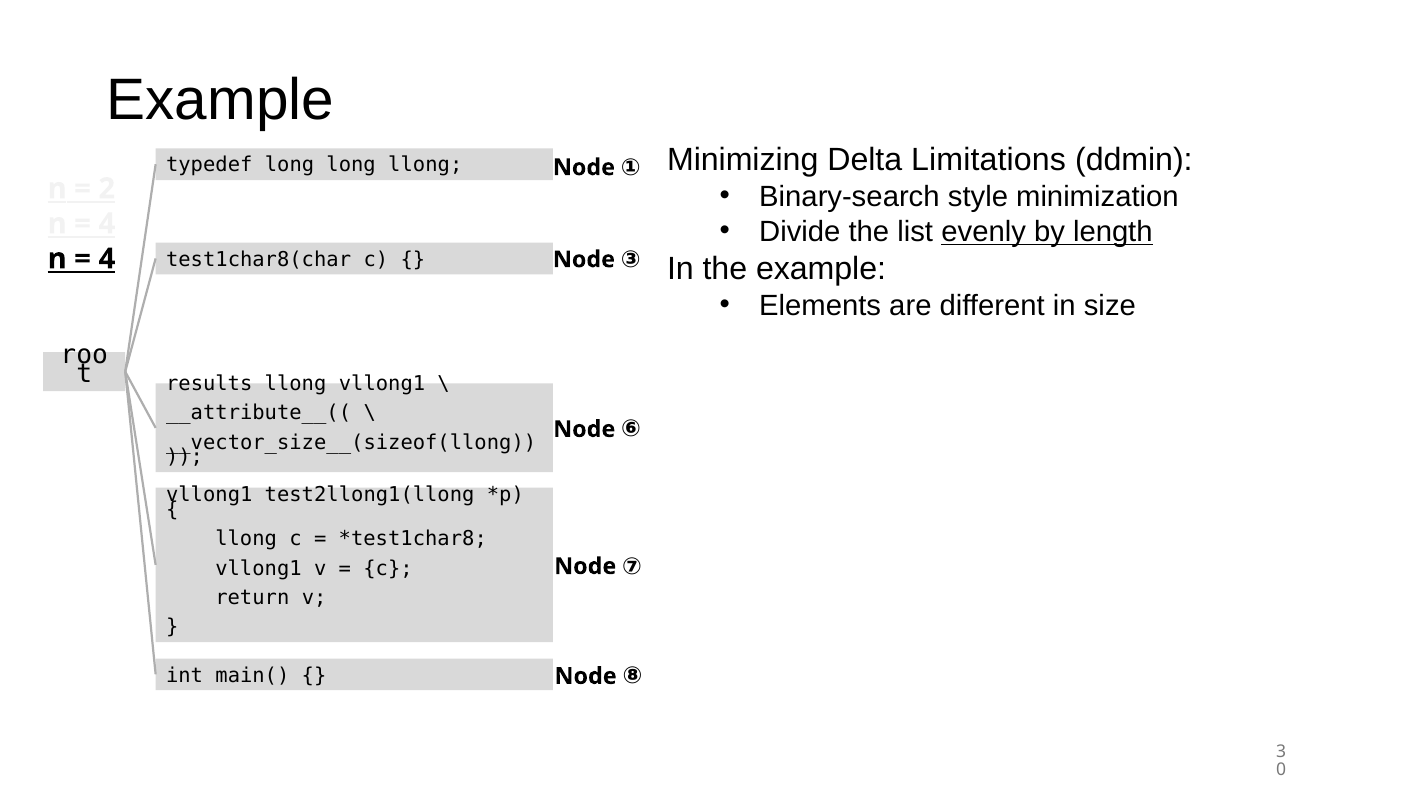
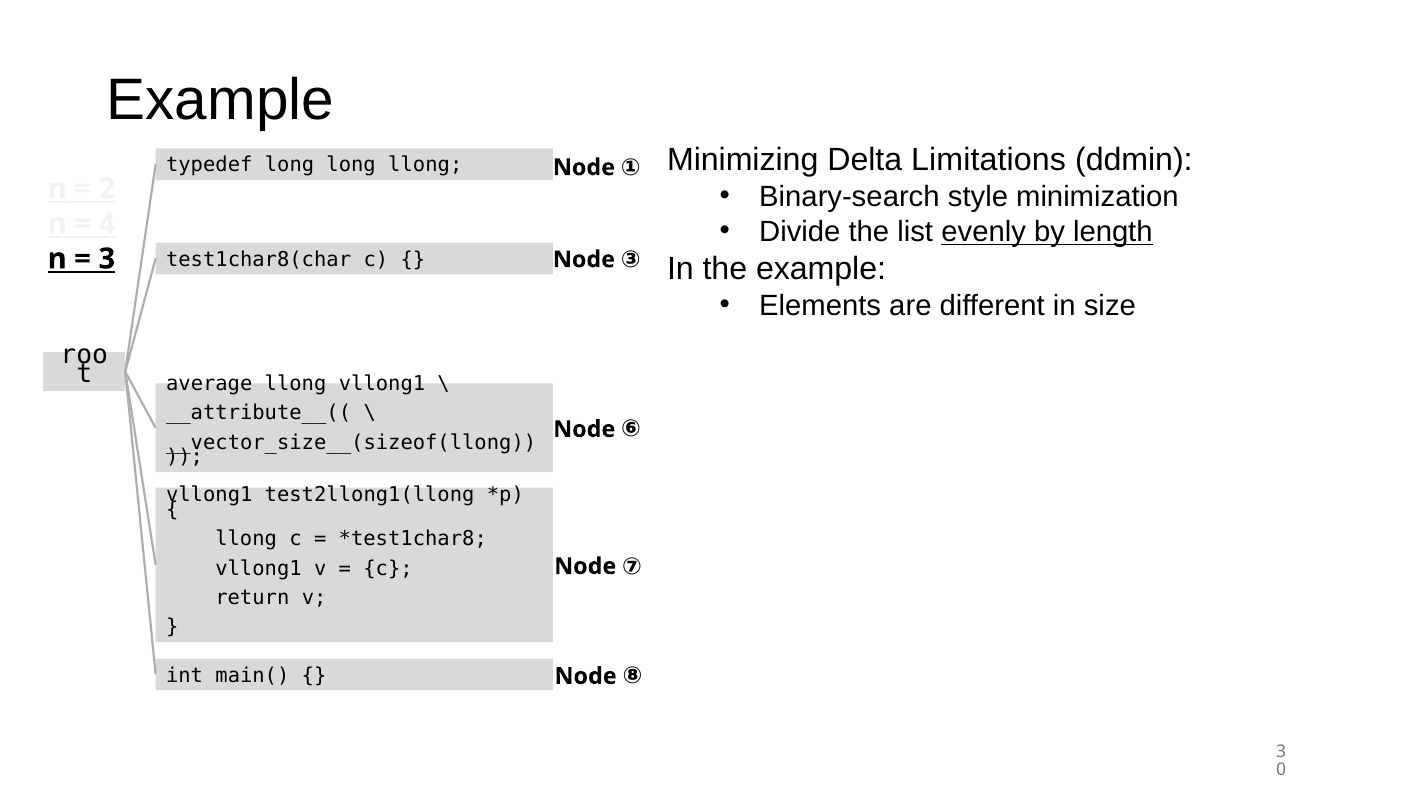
4 at (107, 259): 4 -> 3
results: results -> average
